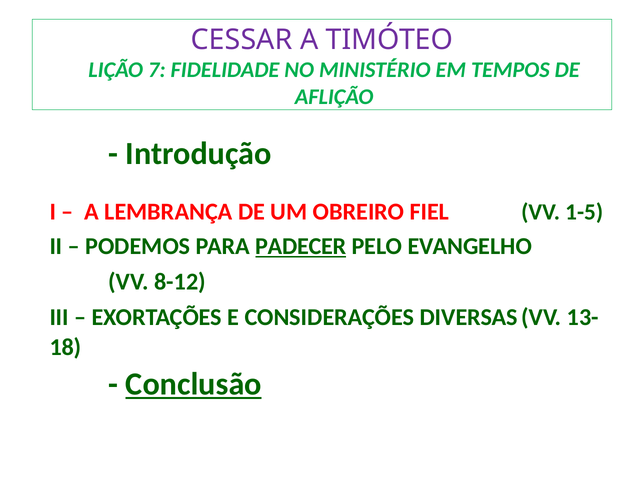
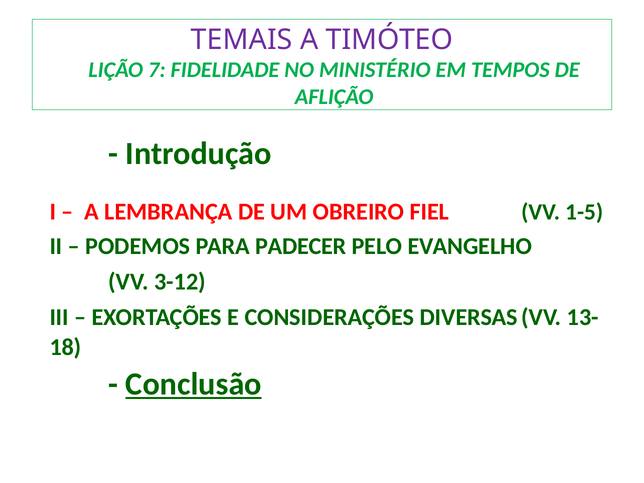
CESSAR: CESSAR -> TEMAIS
PADECER underline: present -> none
8-12: 8-12 -> 3-12
